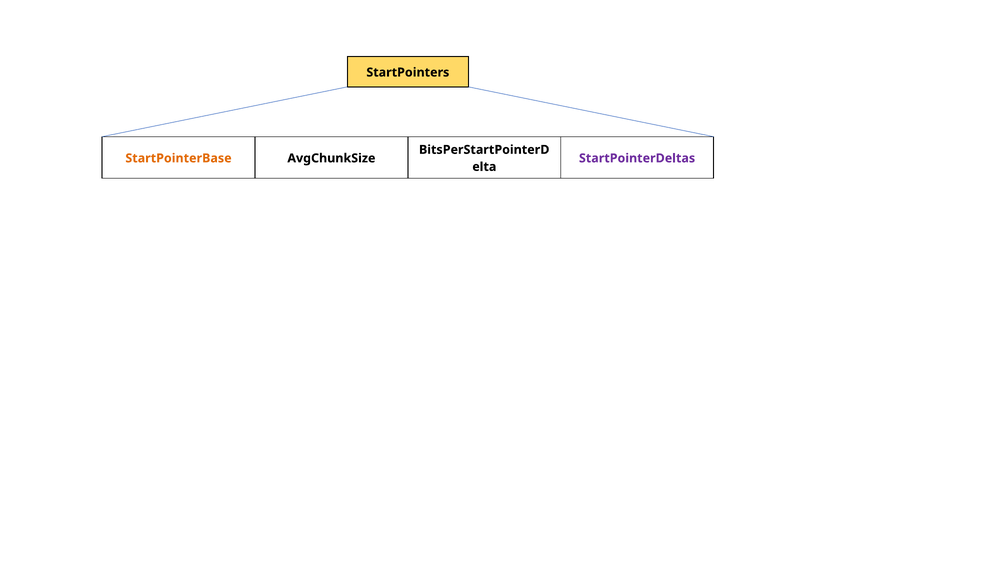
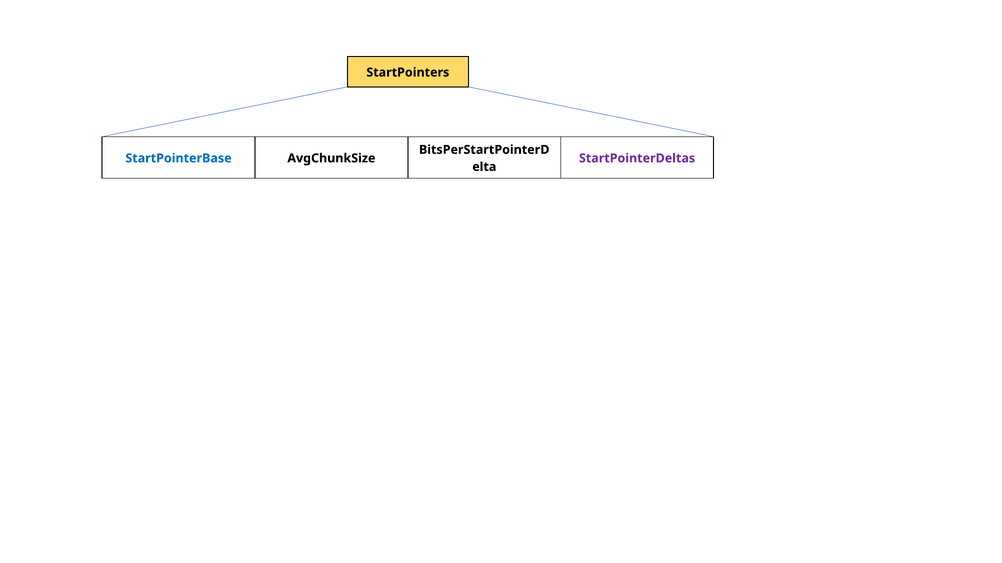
StartPointerBase colour: orange -> blue
